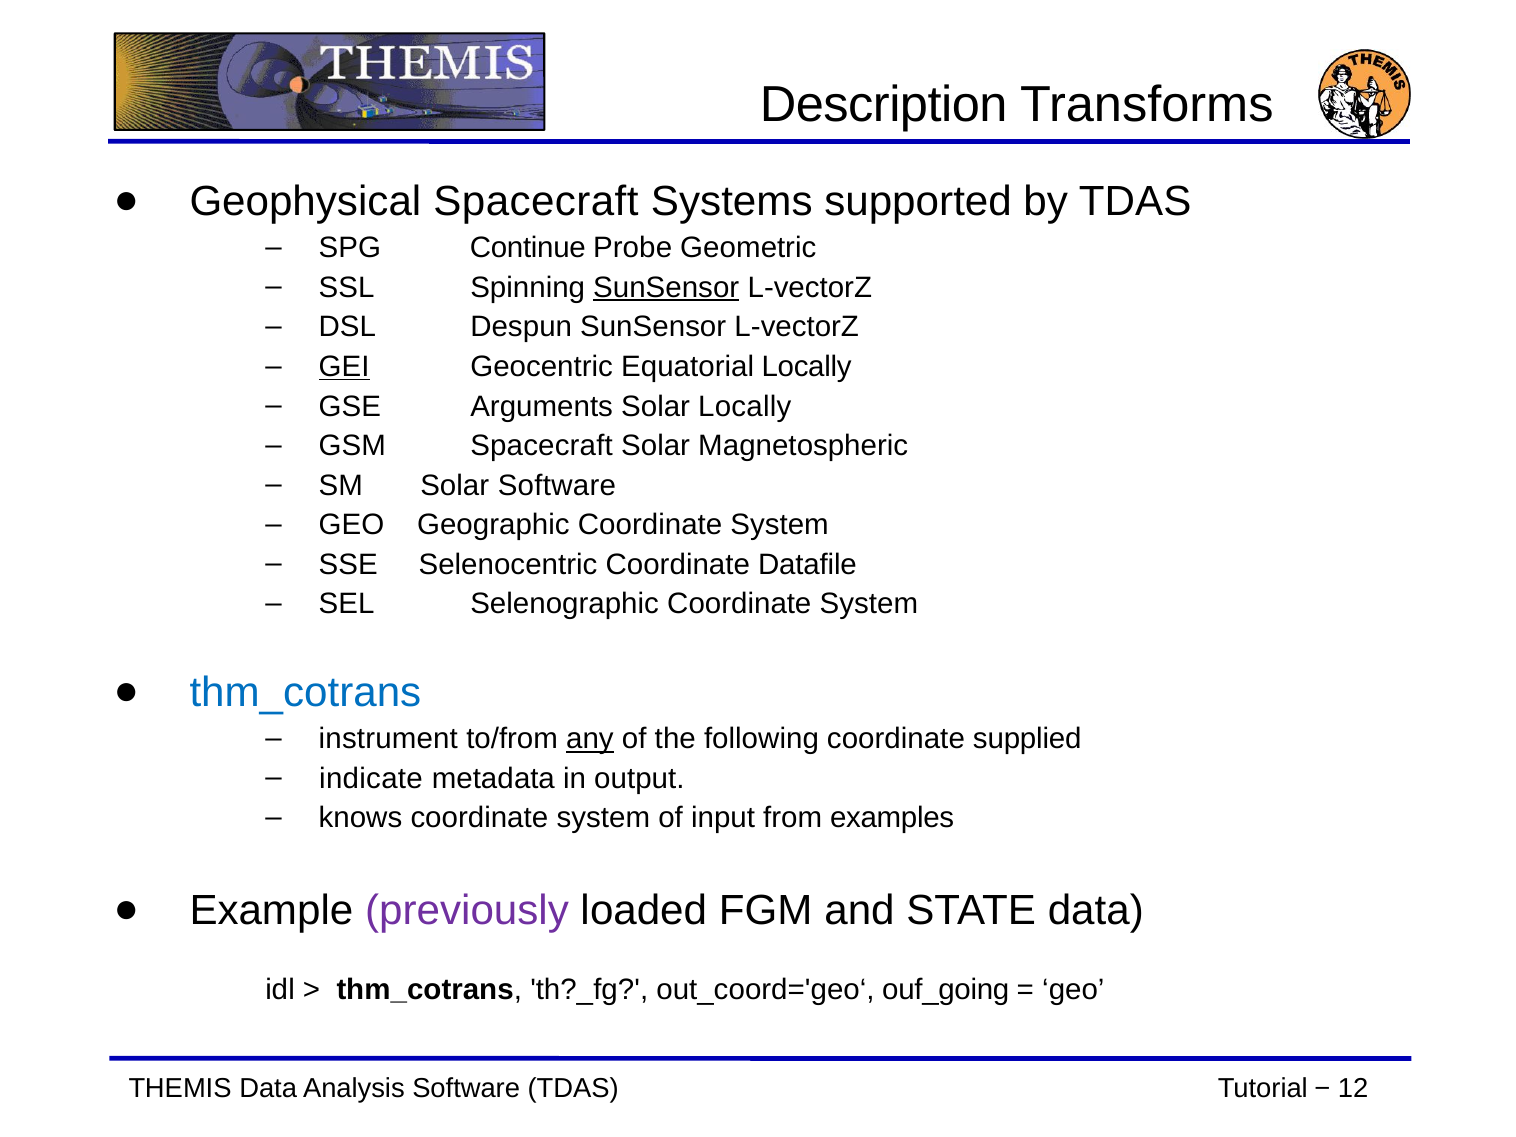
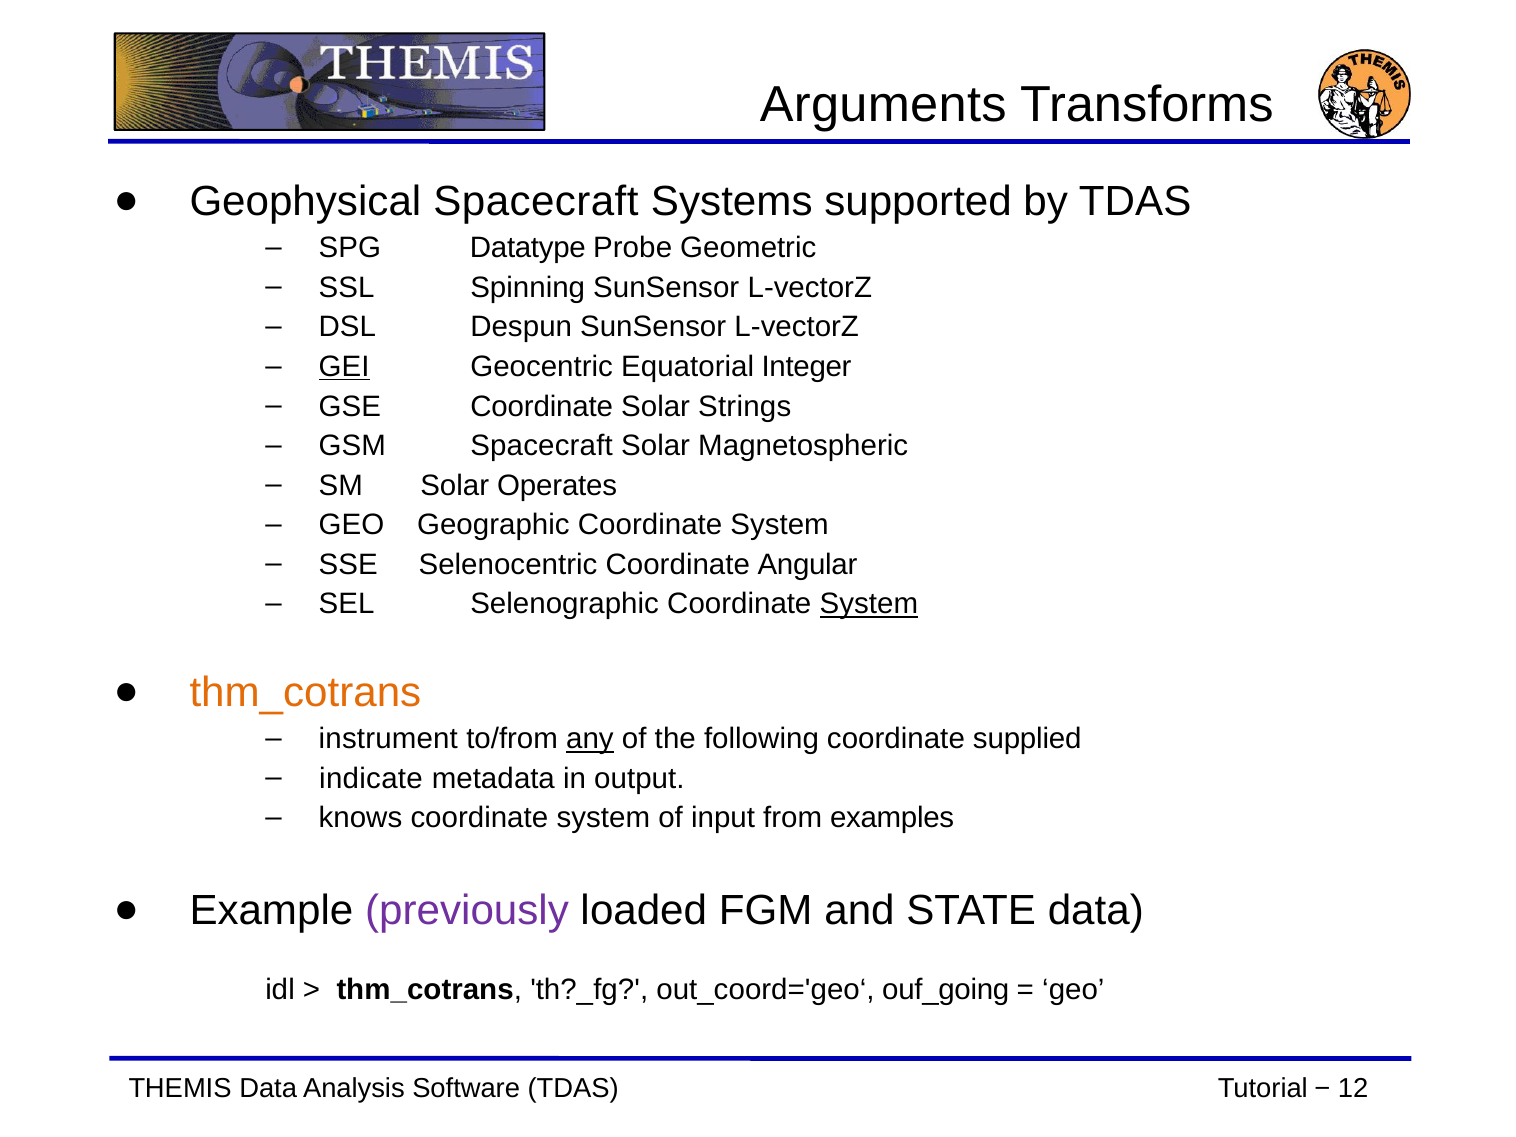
Description: Description -> Arguments
Continue: Continue -> Datatype
SunSensor at (666, 288) underline: present -> none
Equatorial Locally: Locally -> Integer
GSE Arguments: Arguments -> Coordinate
Solar Locally: Locally -> Strings
Solar Software: Software -> Operates
Datafile: Datafile -> Angular
System at (869, 604) underline: none -> present
thm_cotrans at (305, 693) colour: blue -> orange
